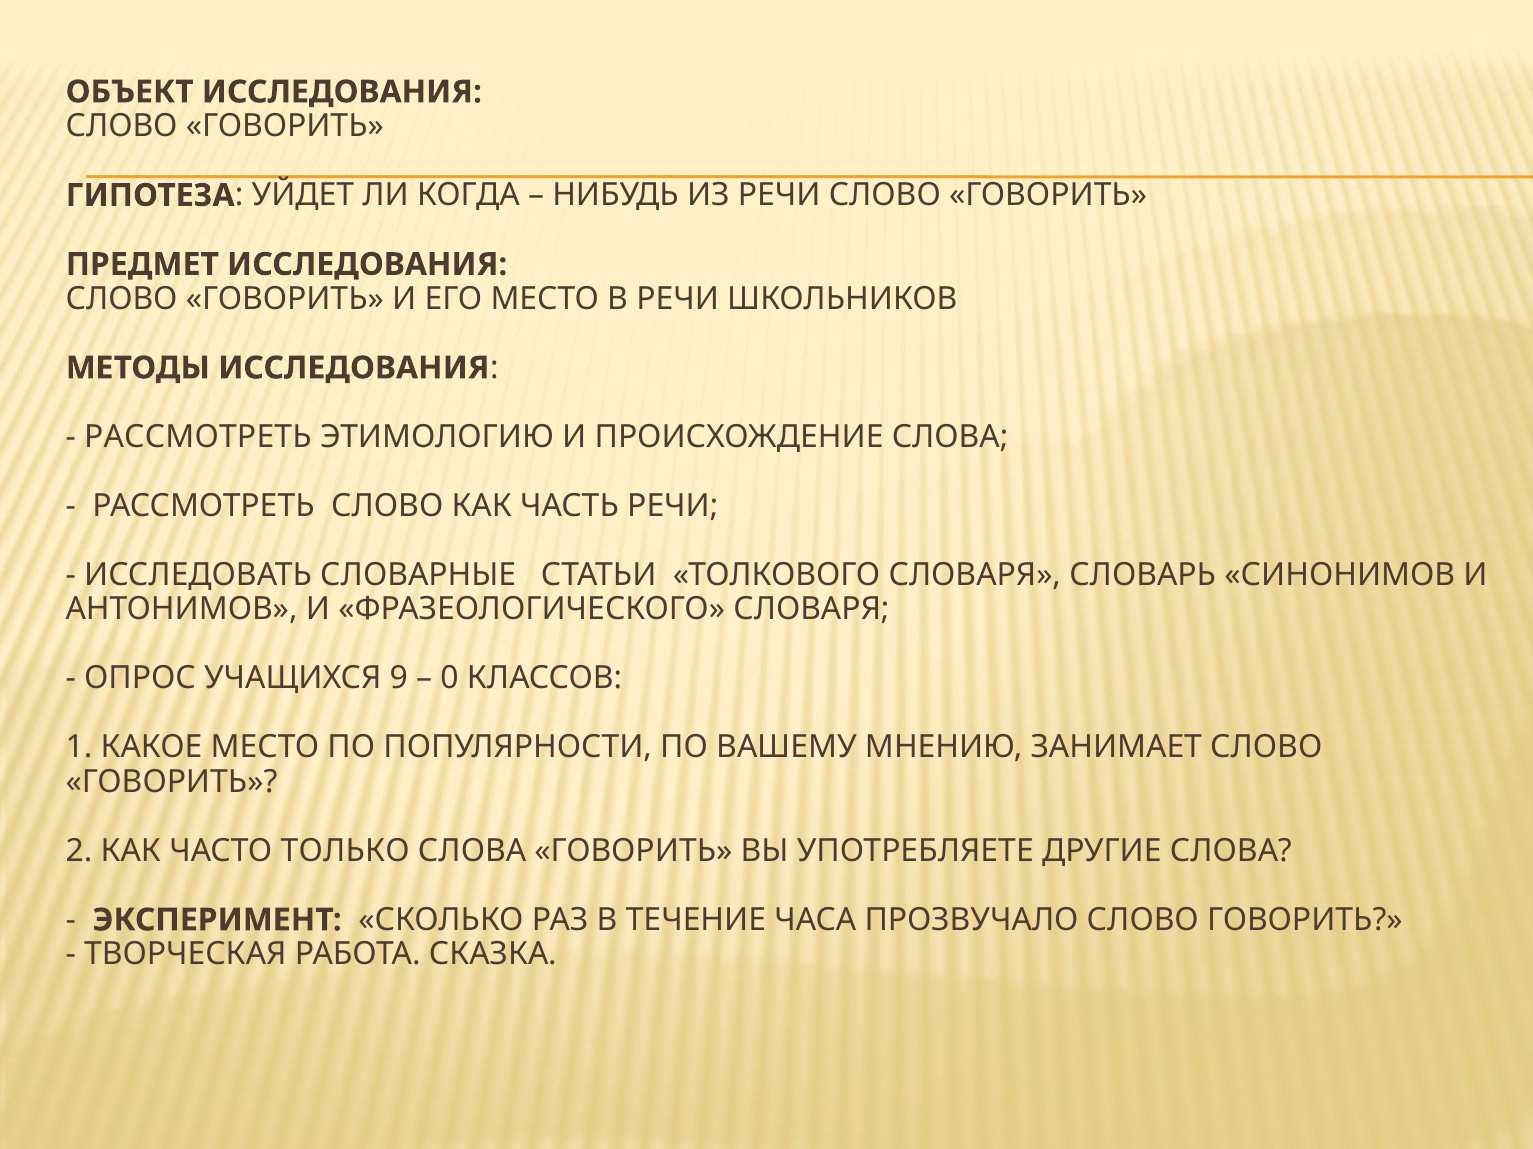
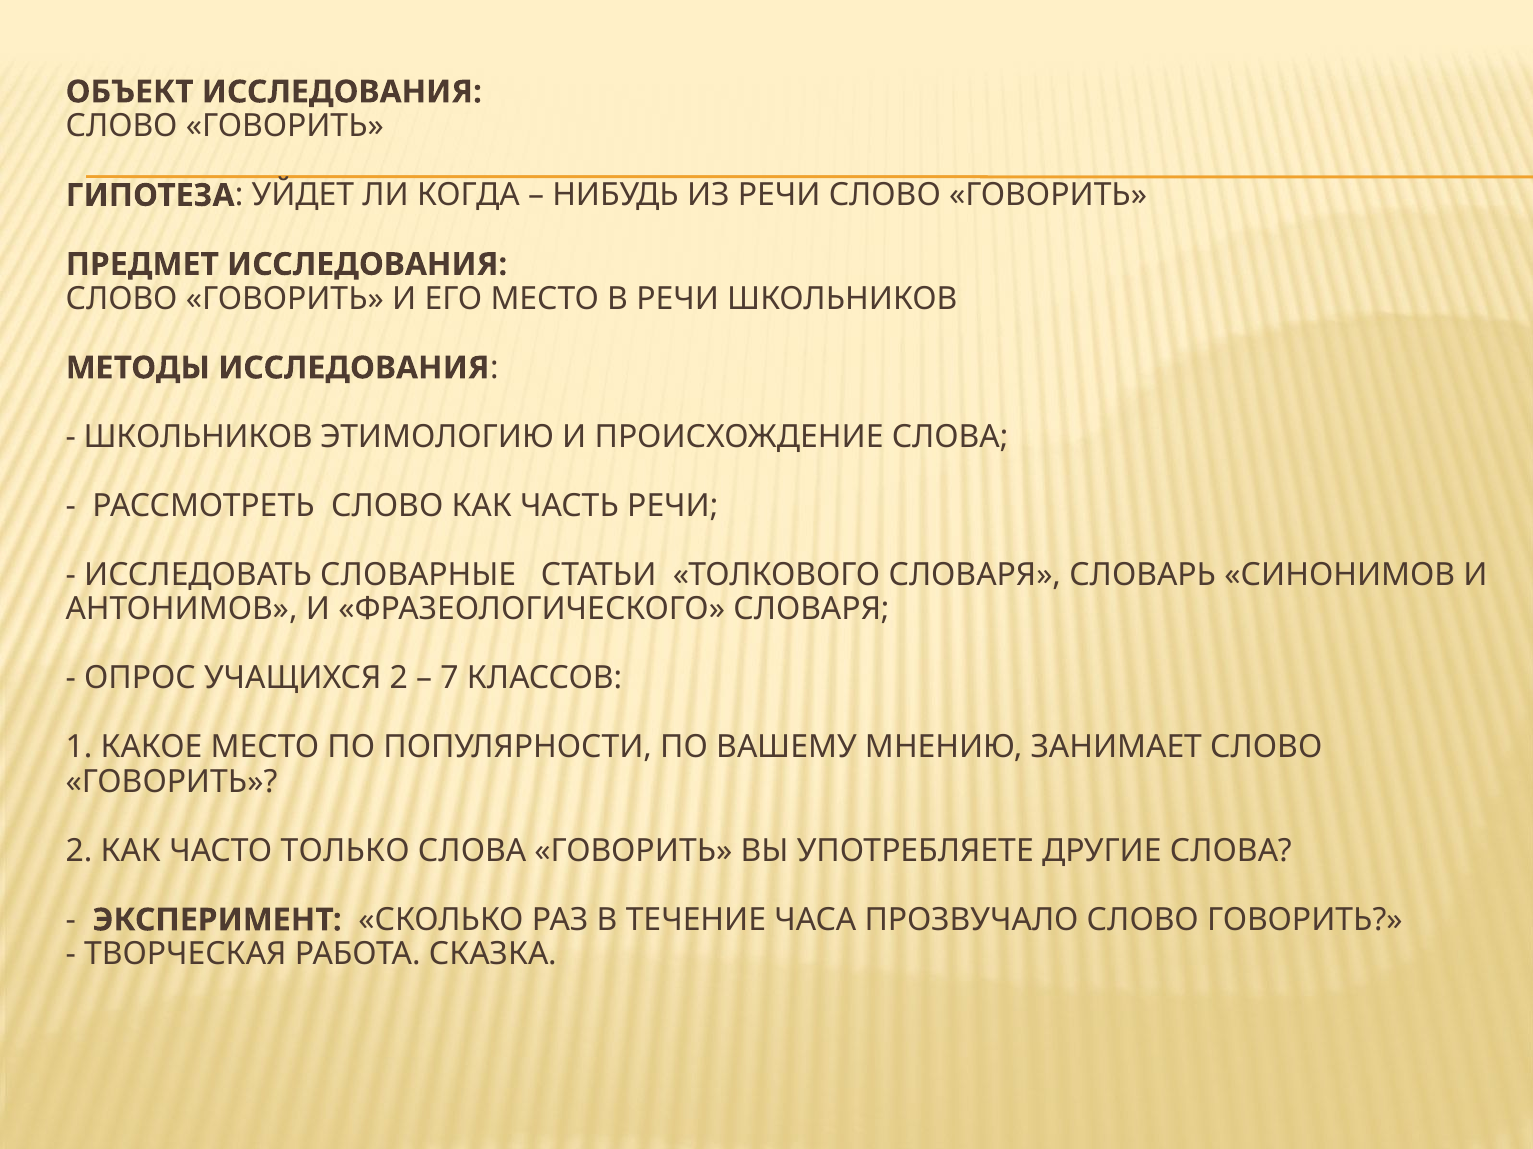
РАССМОТРЕТЬ at (198, 437): РАССМОТРЕТЬ -> ШКОЛЬНИКОВ
УЧАЩИХСЯ 9: 9 -> 2
0: 0 -> 7
